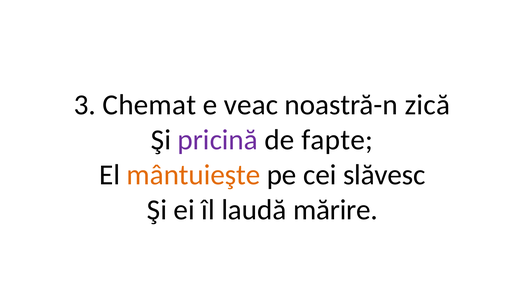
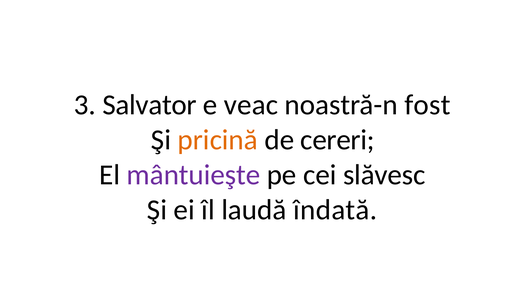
Chemat: Chemat -> Salvator
zică: zică -> fost
pricină colour: purple -> orange
fapte: fapte -> cereri
mântuieşte colour: orange -> purple
mărire: mărire -> îndată
